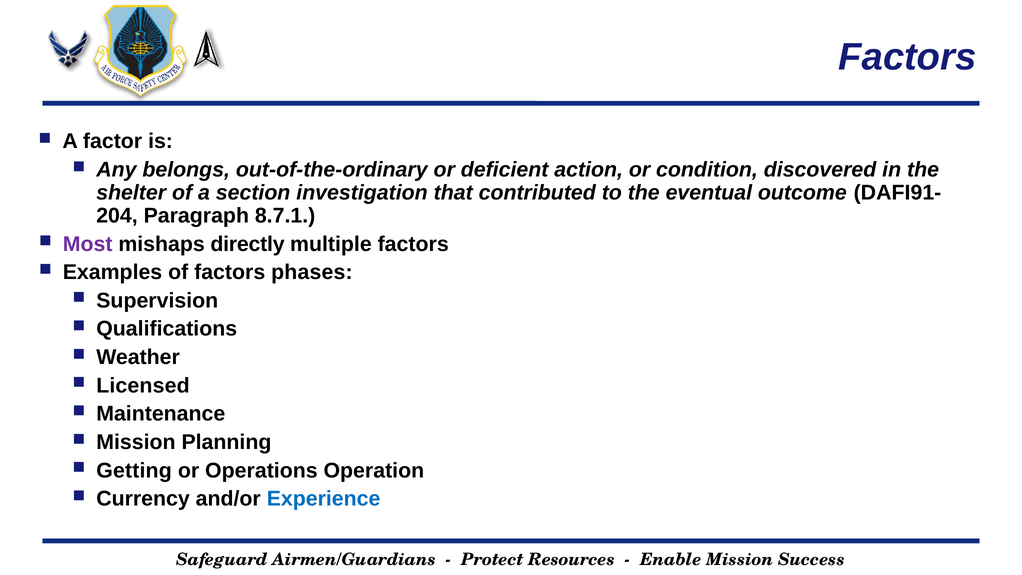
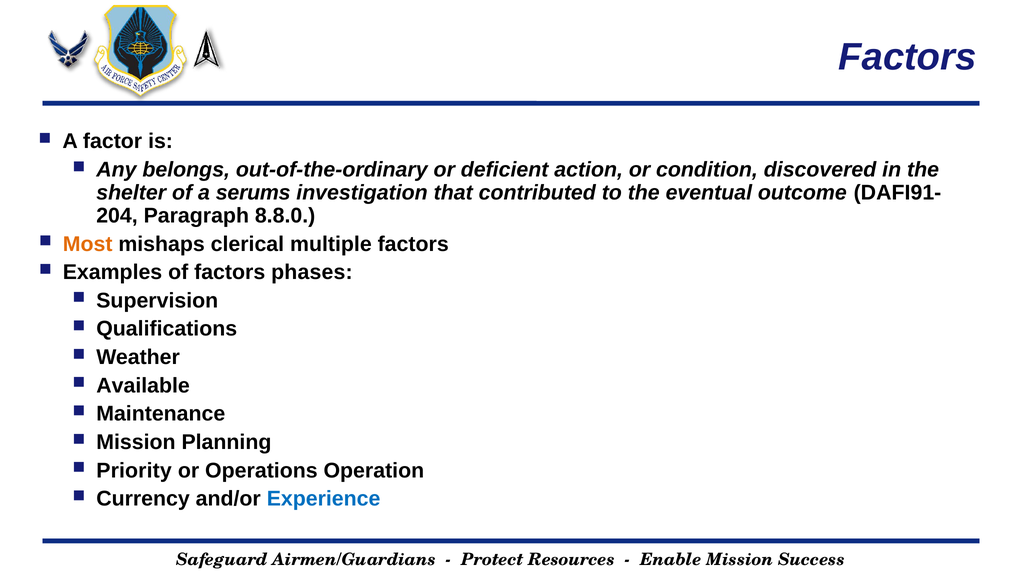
section: section -> serums
8.7.1: 8.7.1 -> 8.8.0
Most colour: purple -> orange
directly: directly -> clerical
Licensed: Licensed -> Available
Getting: Getting -> Priority
